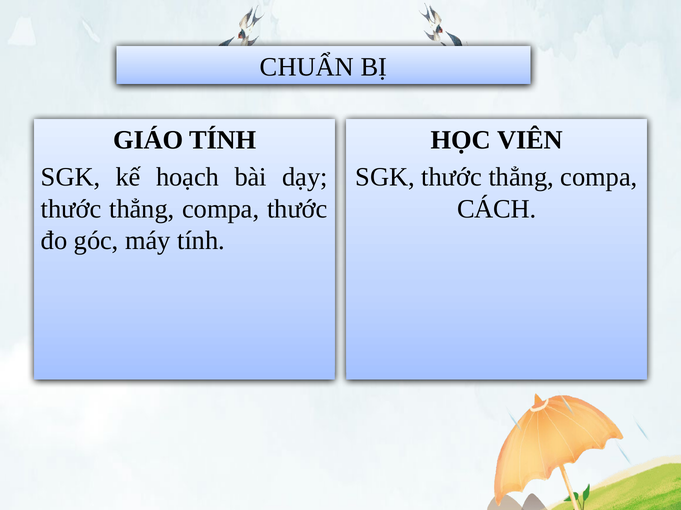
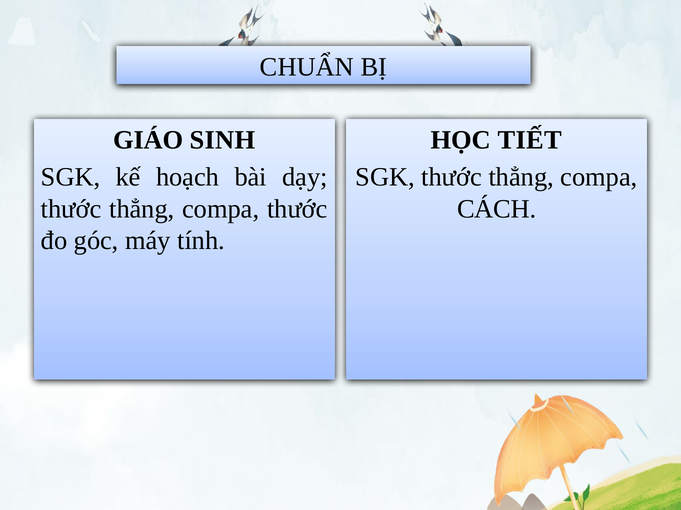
GIÁO TÍNH: TÍNH -> SINH
VIÊN: VIÊN -> TIẾT
